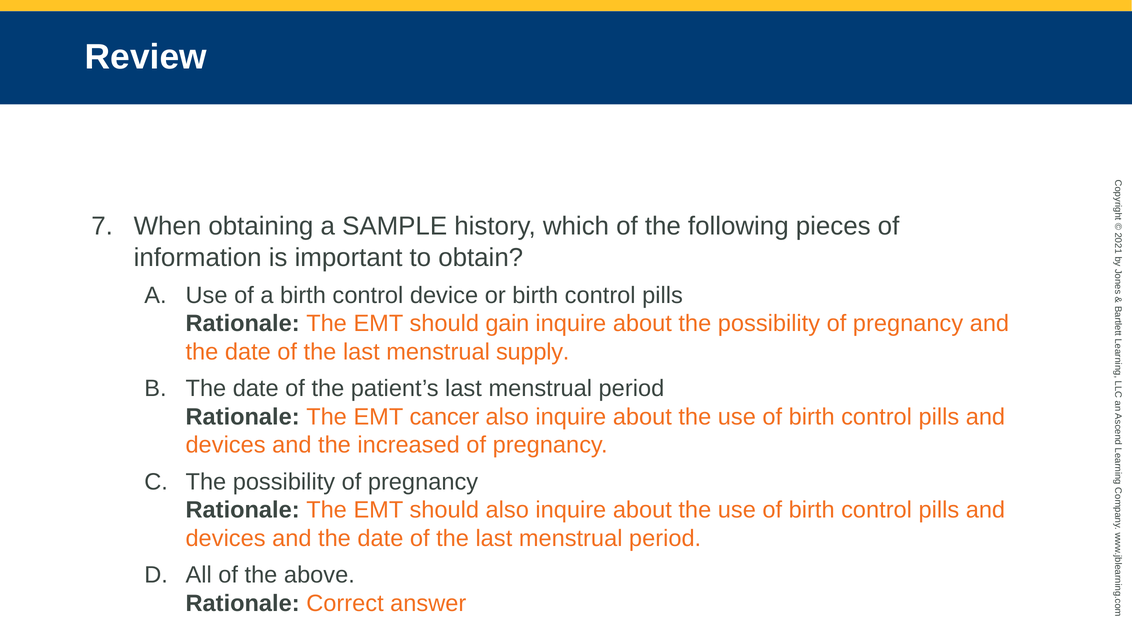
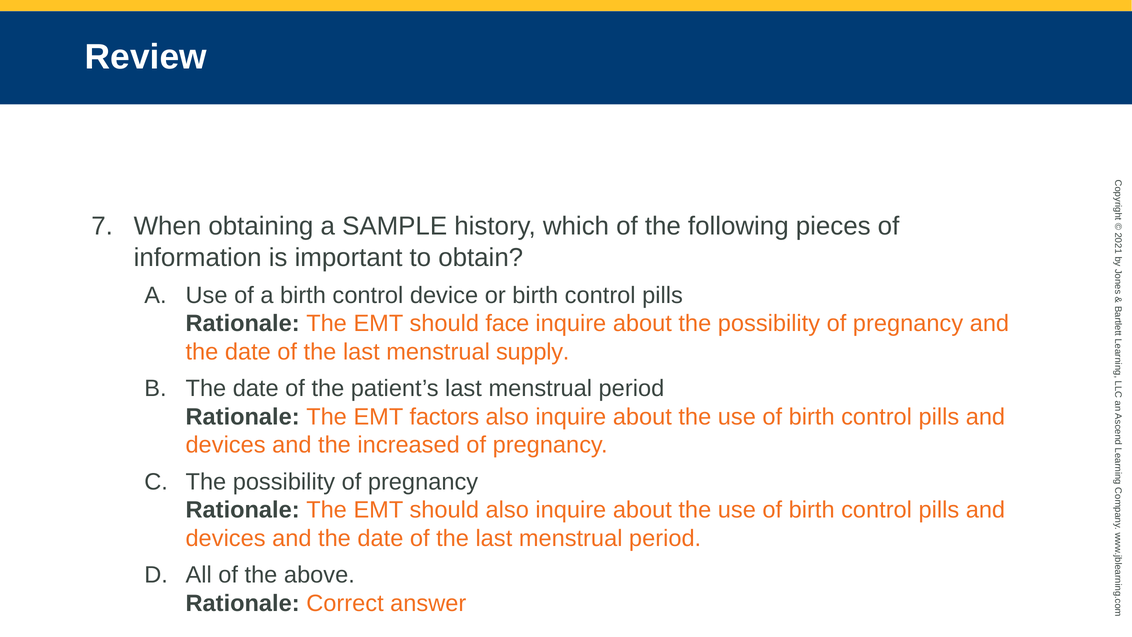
gain: gain -> face
cancer: cancer -> factors
